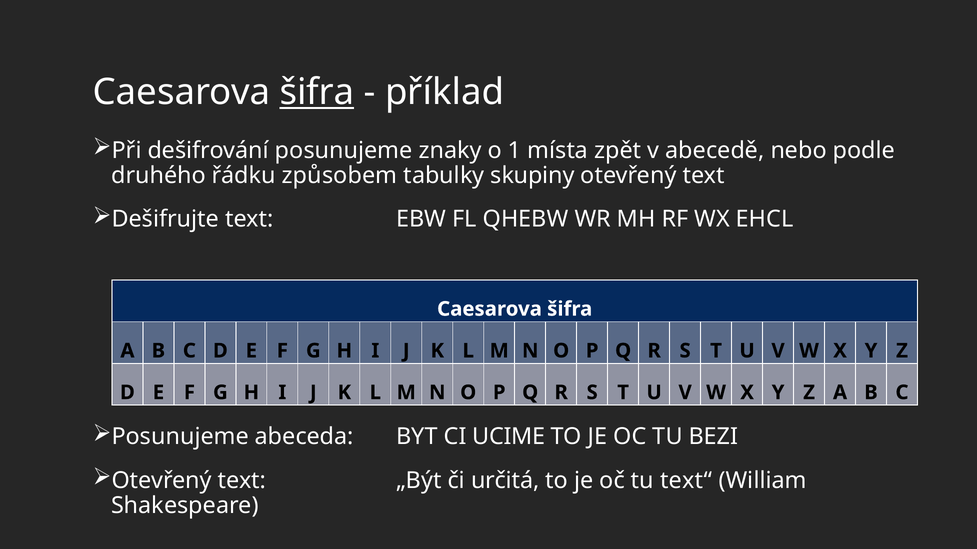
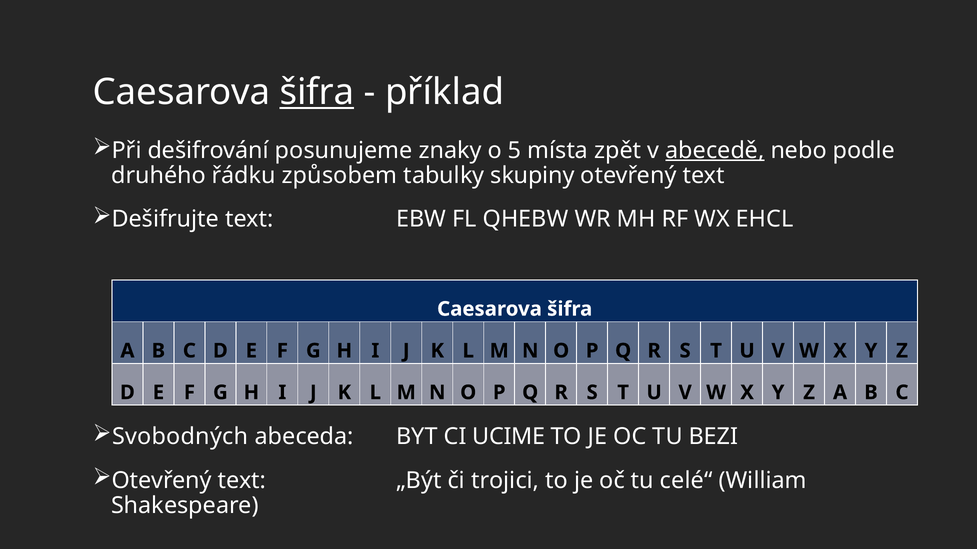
1: 1 -> 5
abecedě underline: none -> present
Posunujeme at (180, 437): Posunujeme -> Svobodných
určitá: určitá -> trojici
text“: text“ -> celé“
